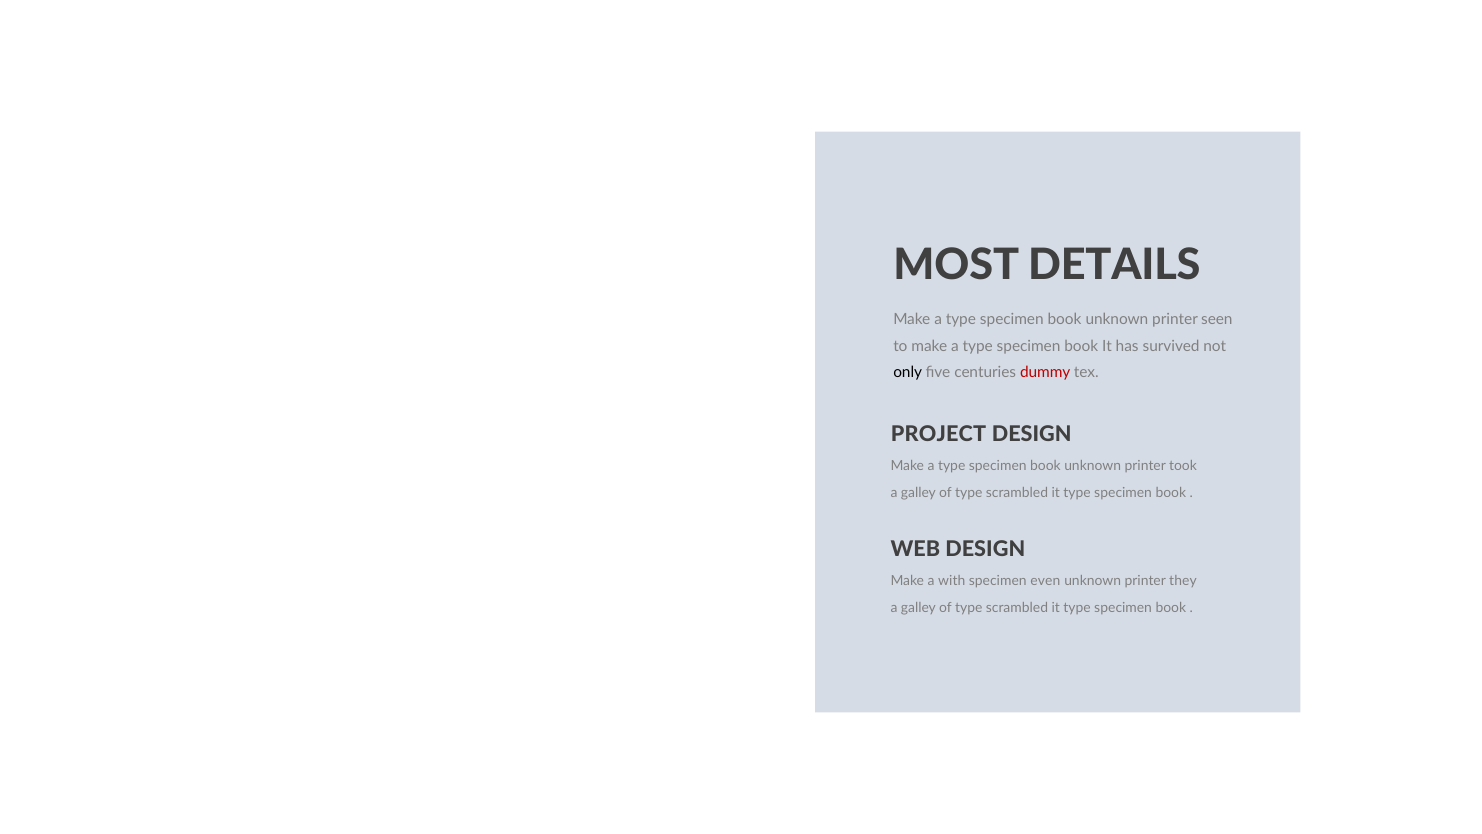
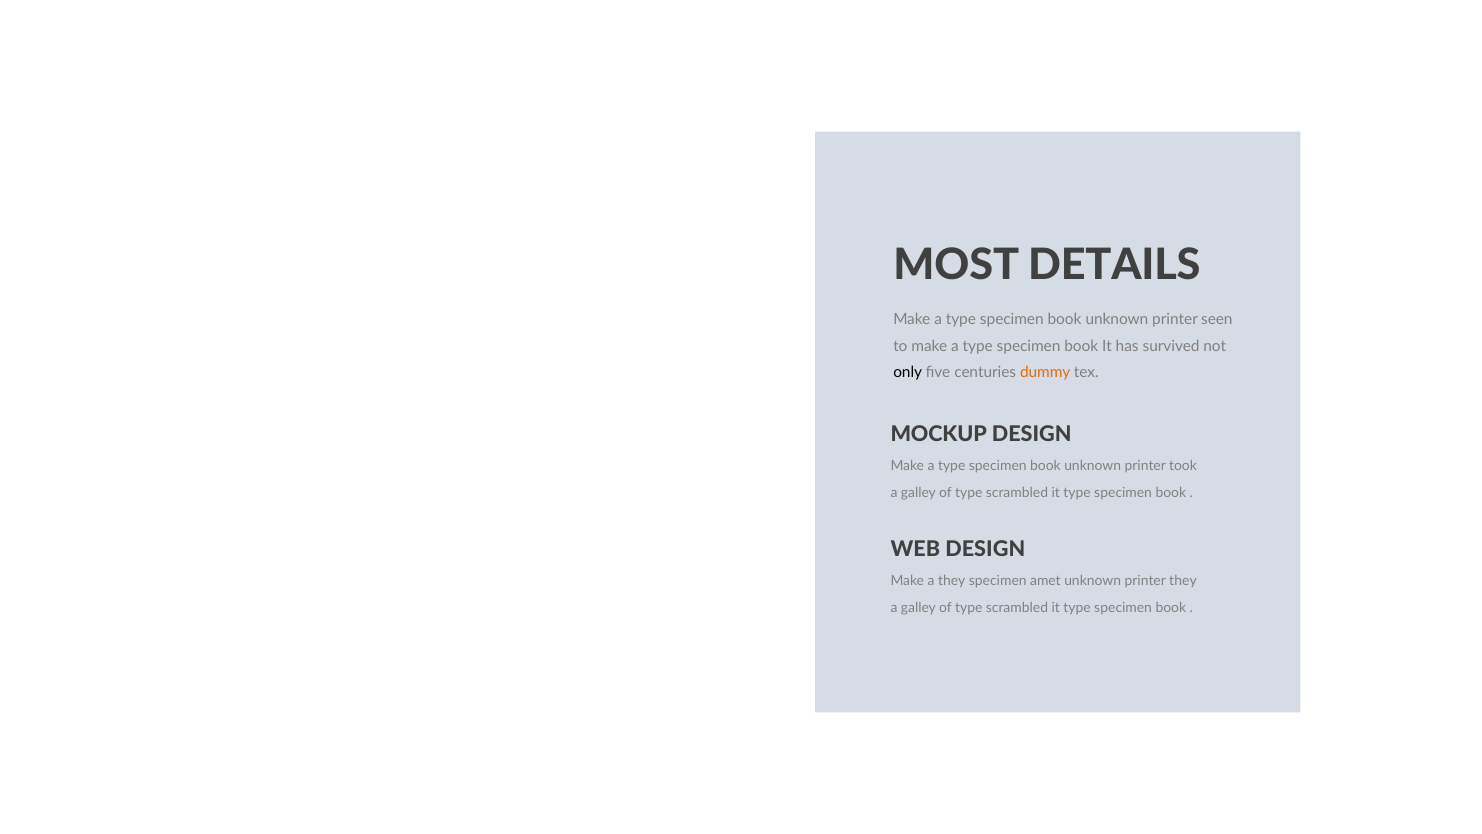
dummy colour: red -> orange
PROJECT: PROJECT -> MOCKUP
a with: with -> they
even: even -> amet
